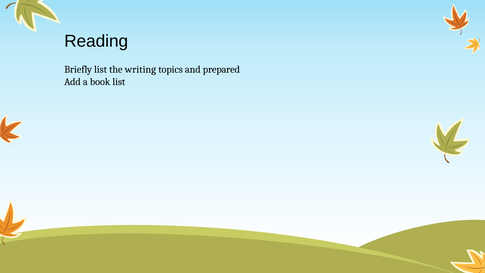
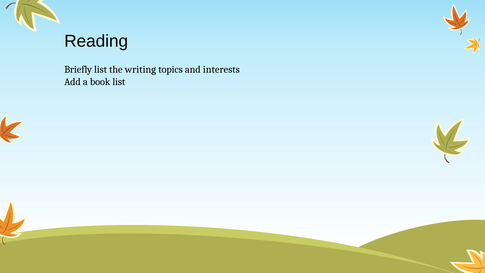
prepared: prepared -> interests
